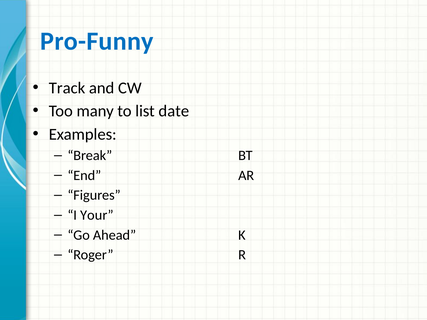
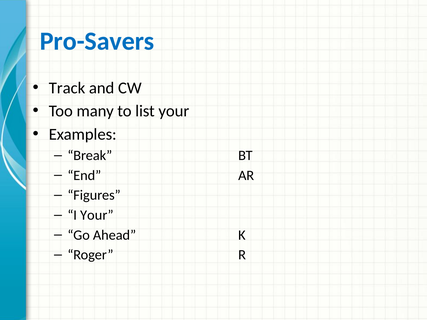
Pro-Funny: Pro-Funny -> Pro-Savers
list date: date -> your
